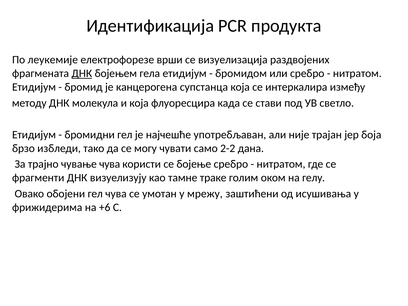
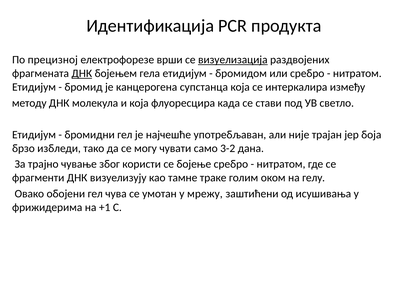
леукемије: леукемије -> прецизној
визуелизација underline: none -> present
2-2: 2-2 -> 3-2
чување чува: чува -> због
+6: +6 -> +1
